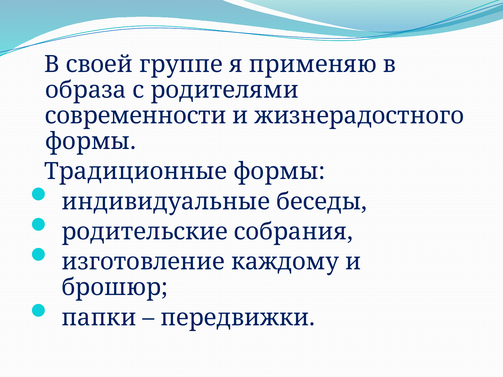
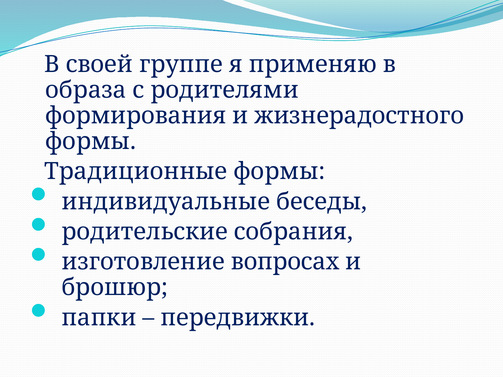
современности: современности -> формирования
каждому: каждому -> вопросах
